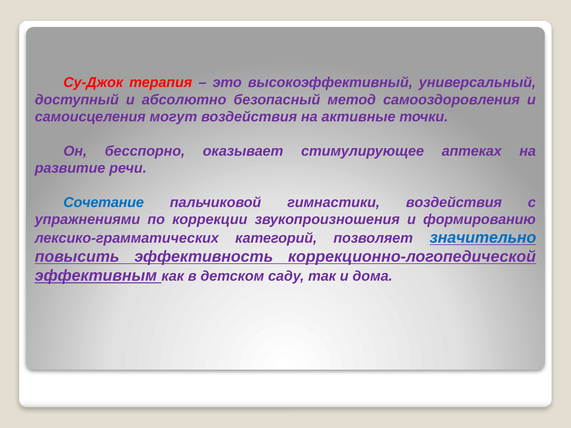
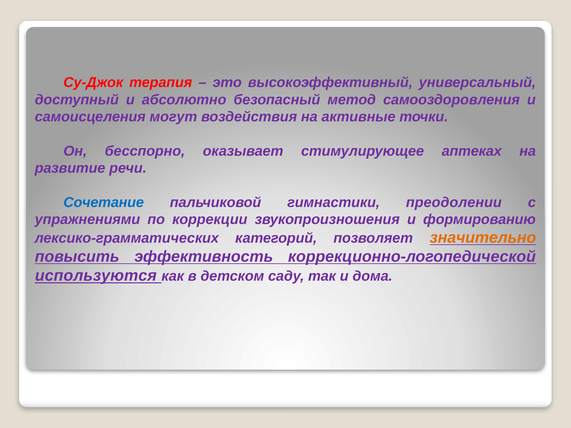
гимнастики воздействия: воздействия -> преодолении
значительно colour: blue -> orange
эффективным: эффективным -> используются
